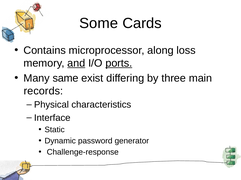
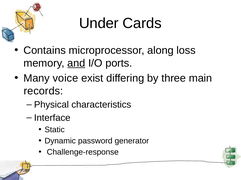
Some: Some -> Under
ports underline: present -> none
same: same -> voice
